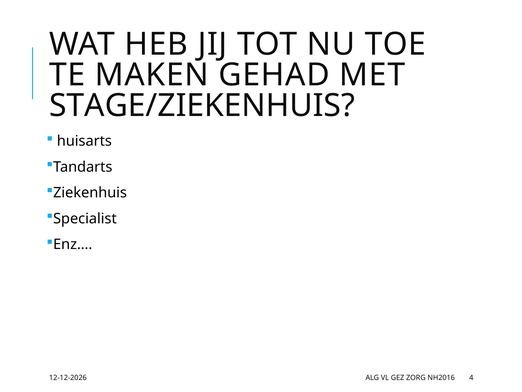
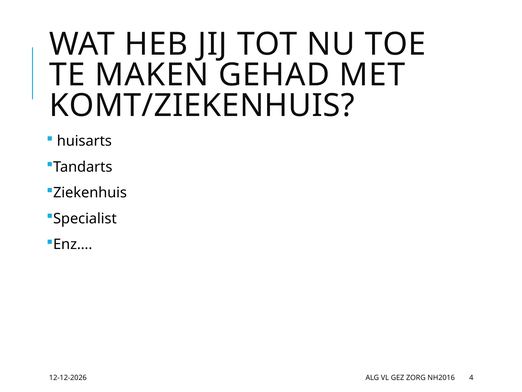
STAGE/ZIEKENHUIS: STAGE/ZIEKENHUIS -> KOMT/ZIEKENHUIS
